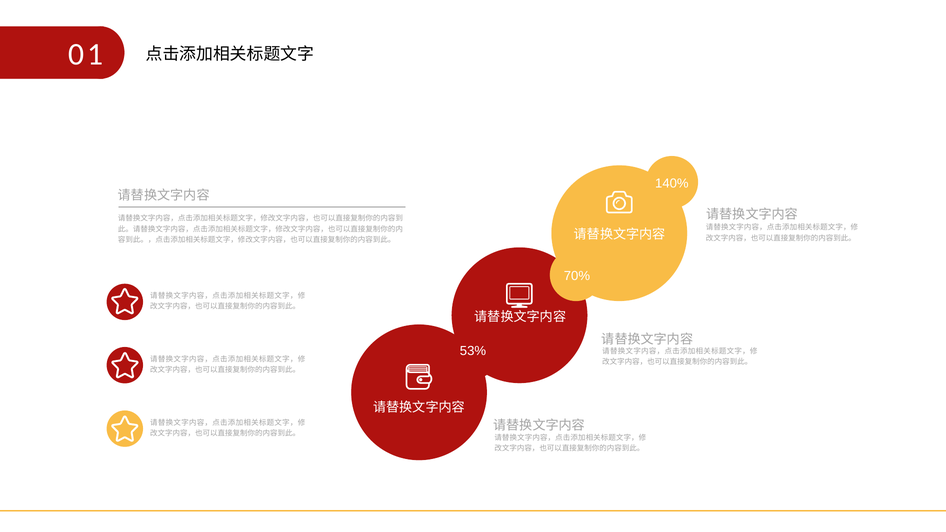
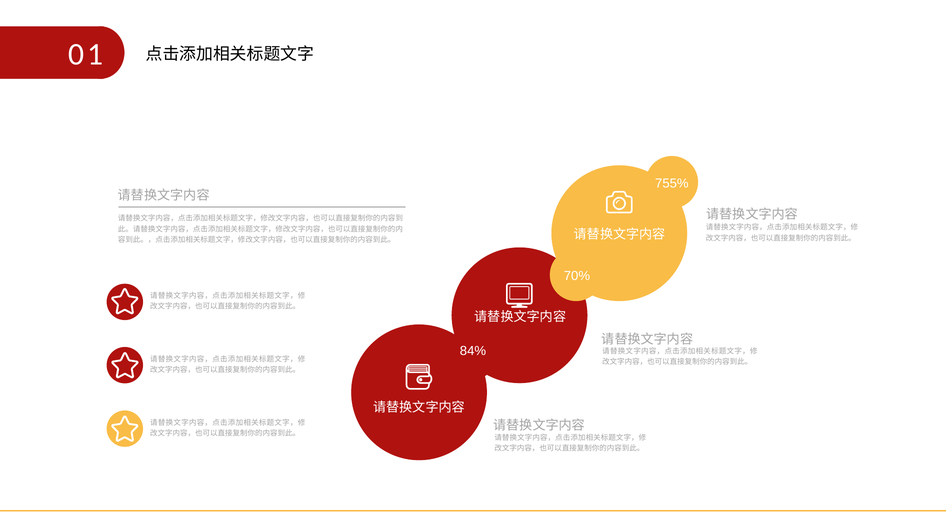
140%: 140% -> 755%
53%: 53% -> 84%
